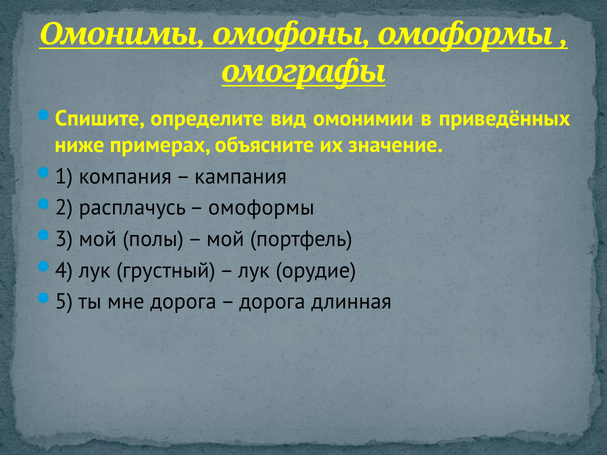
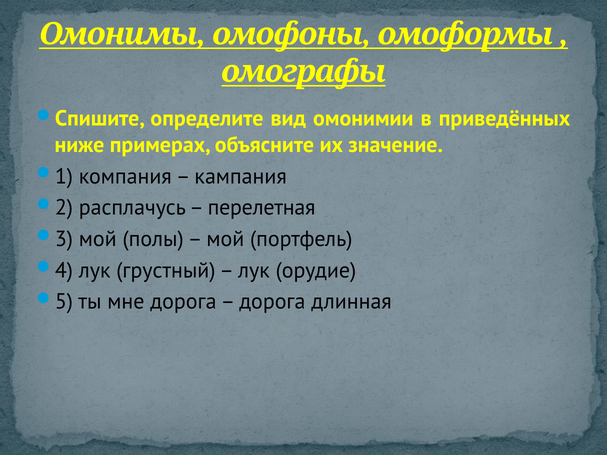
омоформы at (261, 208): омоформы -> перелетная
